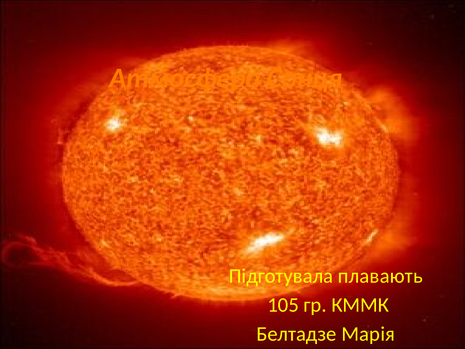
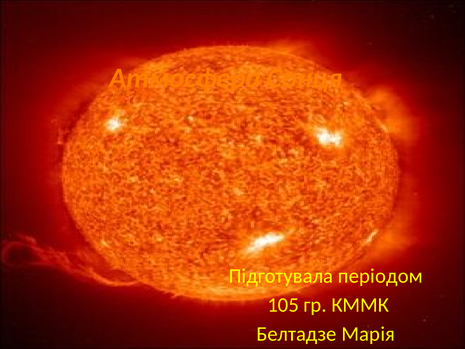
плавають: плавають -> періодом
